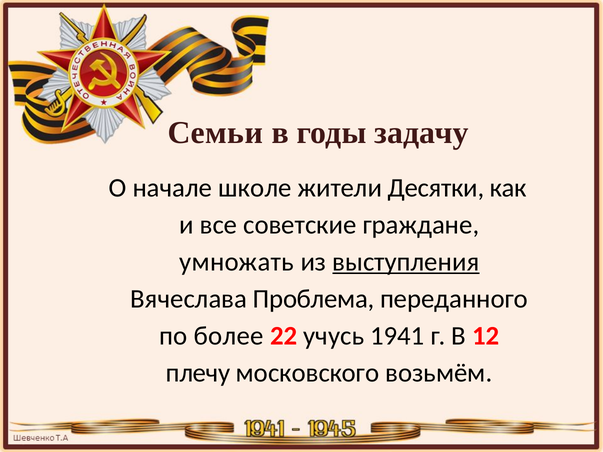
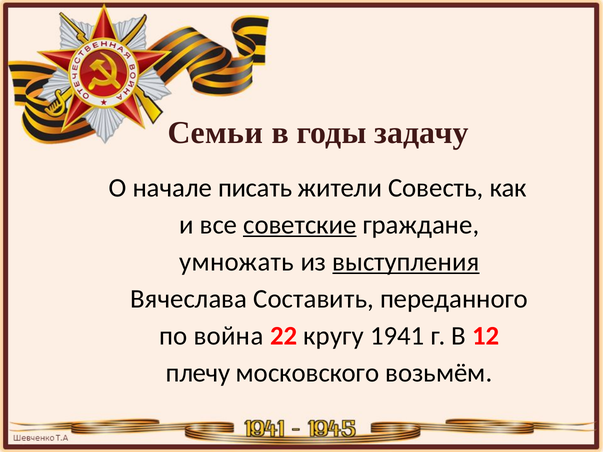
школе: школе -> писать
Десятки: Десятки -> Совесть
советские underline: none -> present
Проблема: Проблема -> Составить
более: более -> война
учусь: учусь -> кругу
